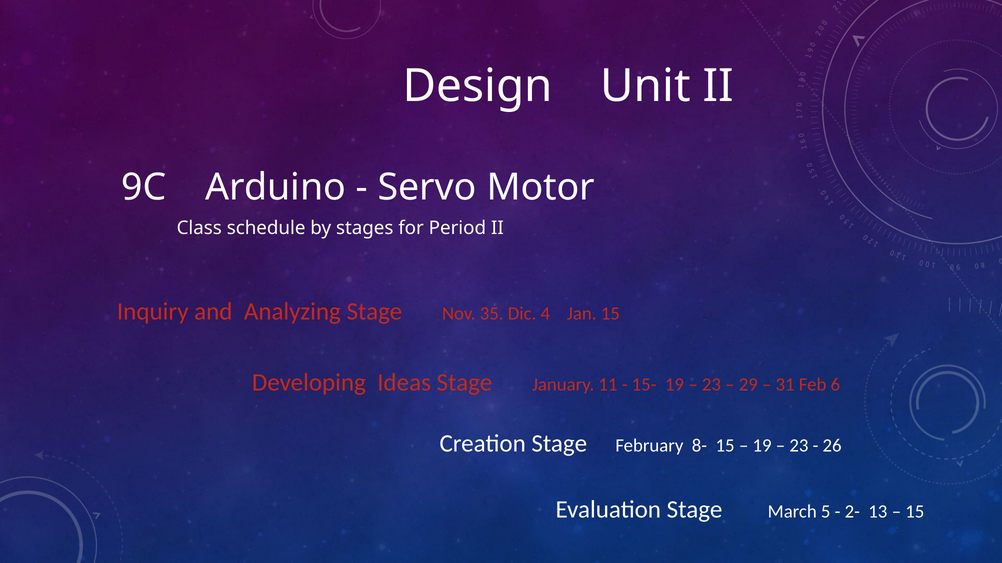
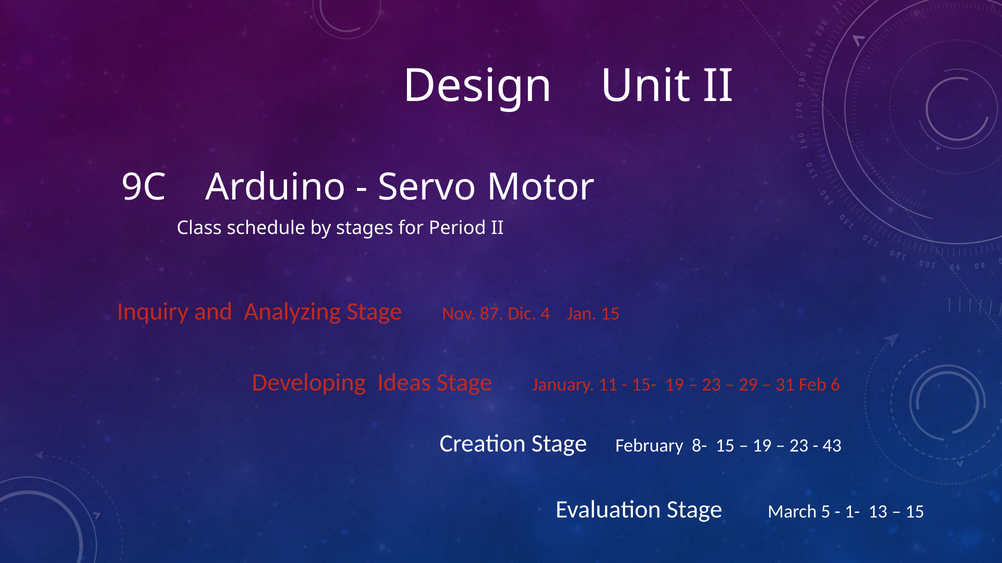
35: 35 -> 87
26: 26 -> 43
2-: 2- -> 1-
